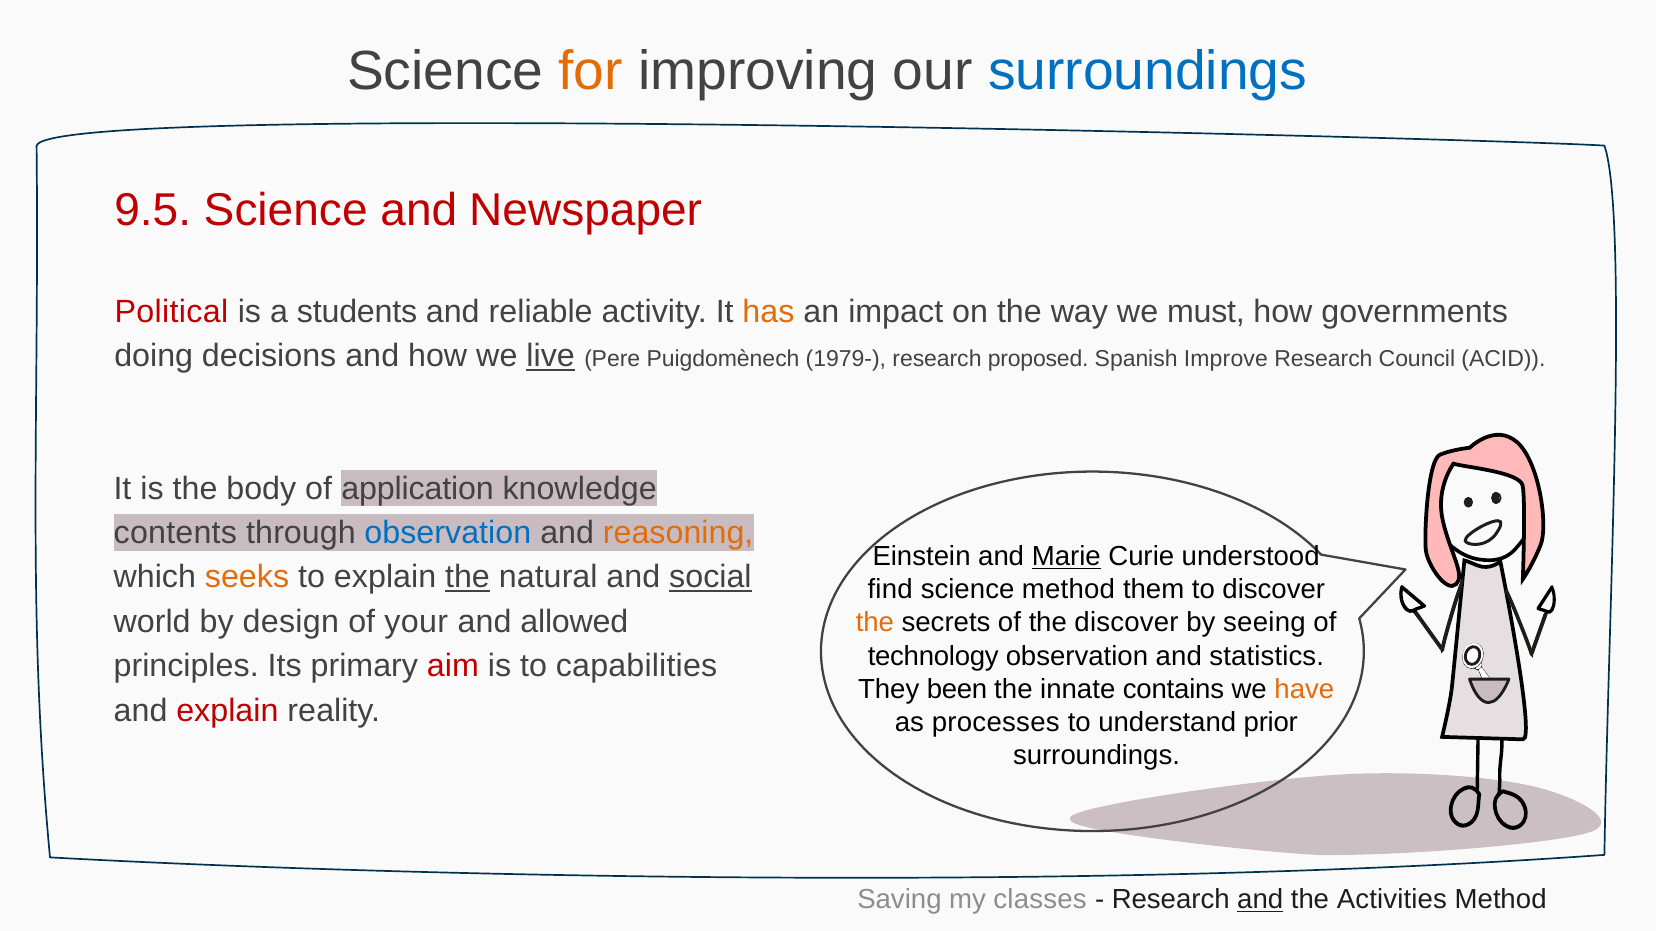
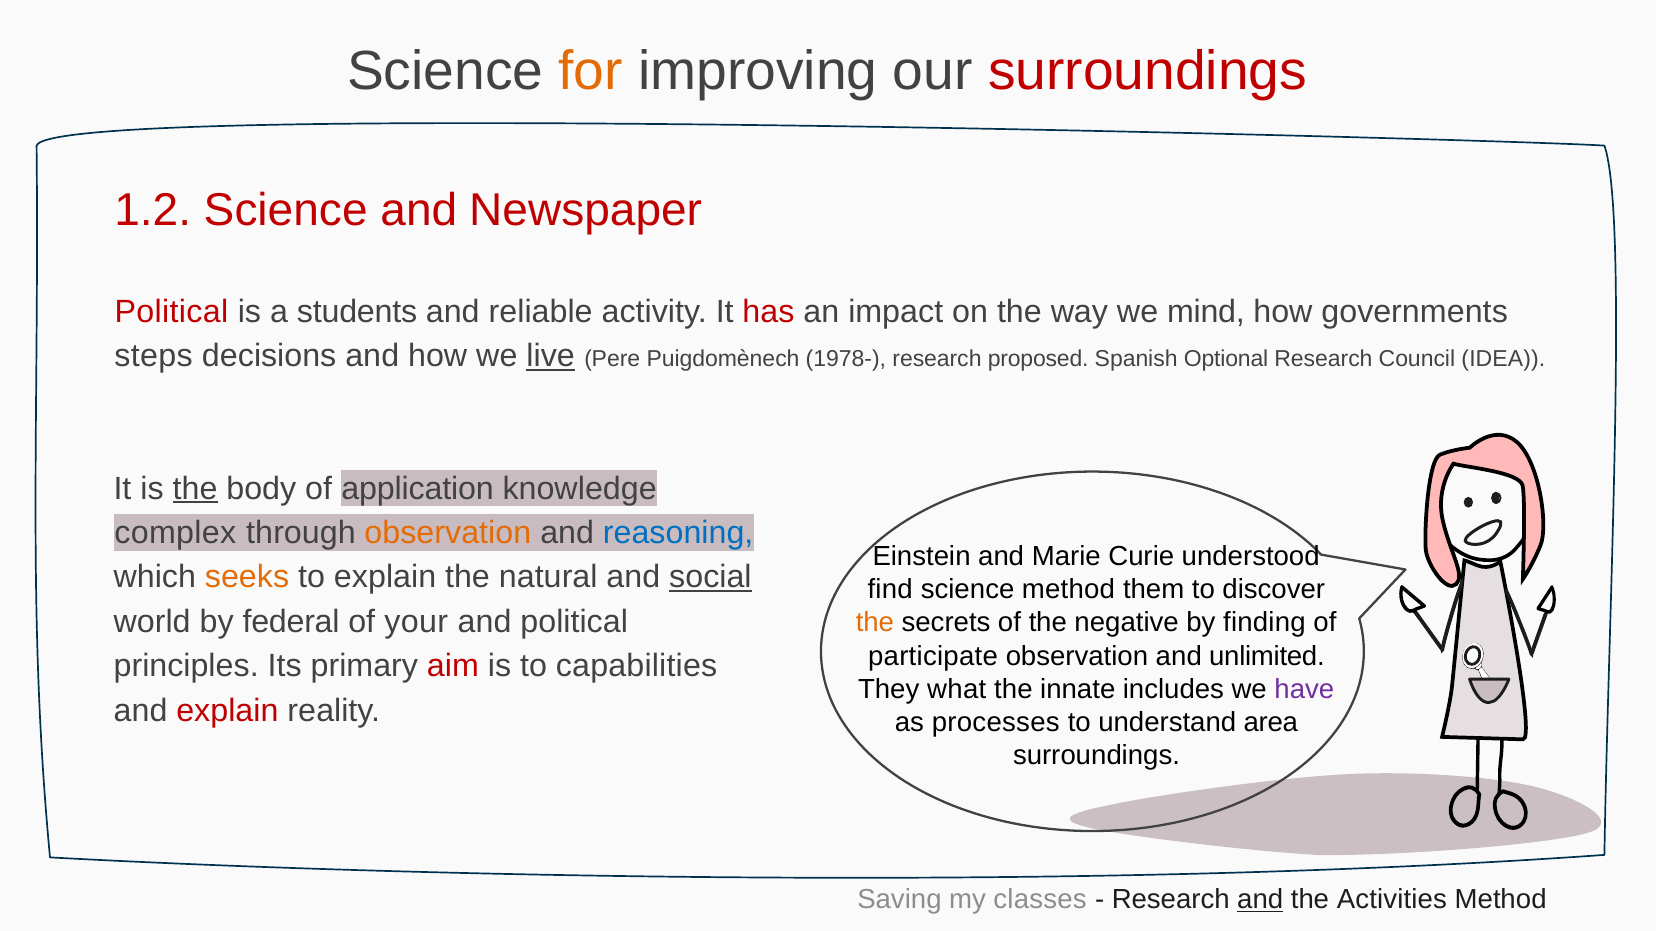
surroundings at (1148, 71) colour: blue -> red
9.5: 9.5 -> 1.2
has colour: orange -> red
must: must -> mind
doing: doing -> steps
1979-: 1979- -> 1978-
Improve: Improve -> Optional
ACID: ACID -> IDEA
the at (195, 489) underline: none -> present
contents: contents -> complex
observation at (448, 533) colour: blue -> orange
reasoning colour: orange -> blue
Marie underline: present -> none
the at (468, 578) underline: present -> none
design: design -> federal
and allowed: allowed -> political
the discover: discover -> negative
seeing: seeing -> finding
technology: technology -> participate
statistics: statistics -> unlimited
been: been -> what
contains: contains -> includes
have colour: orange -> purple
prior: prior -> area
